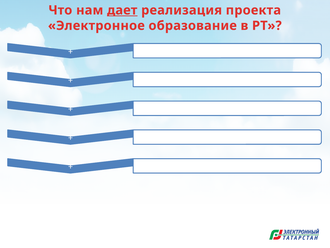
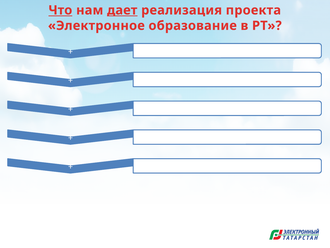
Что underline: none -> present
